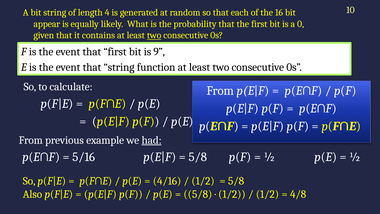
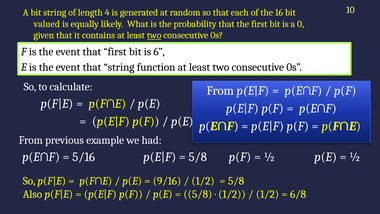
appear: appear -> valued
9: 9 -> 6
had underline: present -> none
4/16: 4/16 -> 9/16
4/8: 4/8 -> 6/8
